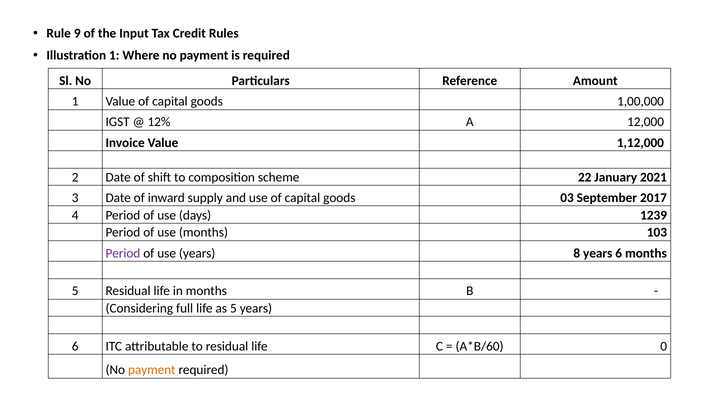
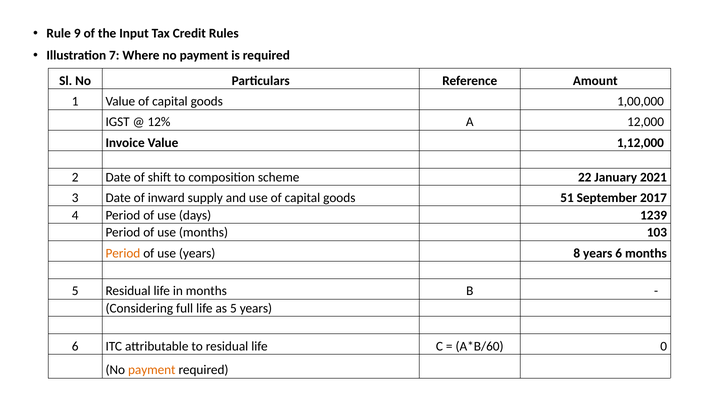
Illustration 1: 1 -> 7
03: 03 -> 51
Period at (123, 253) colour: purple -> orange
